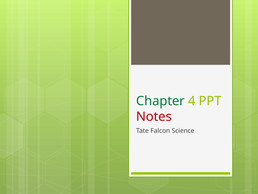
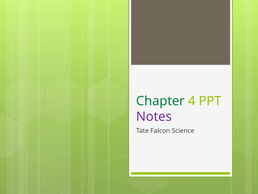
Notes colour: red -> purple
